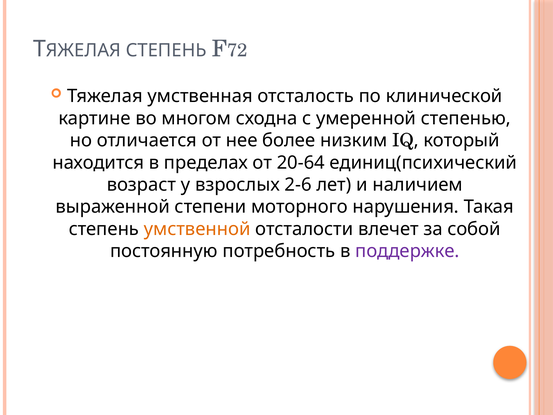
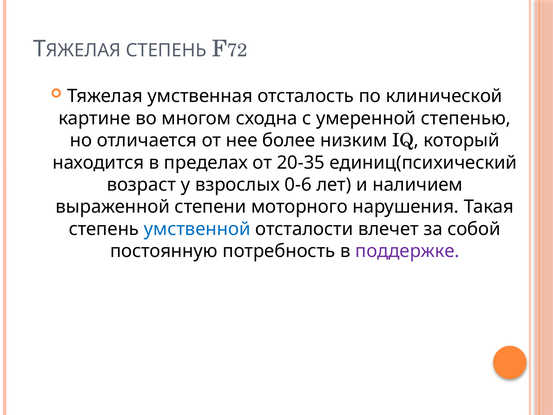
20-64: 20-64 -> 20-35
2-6: 2-6 -> 0-6
умственной colour: orange -> blue
